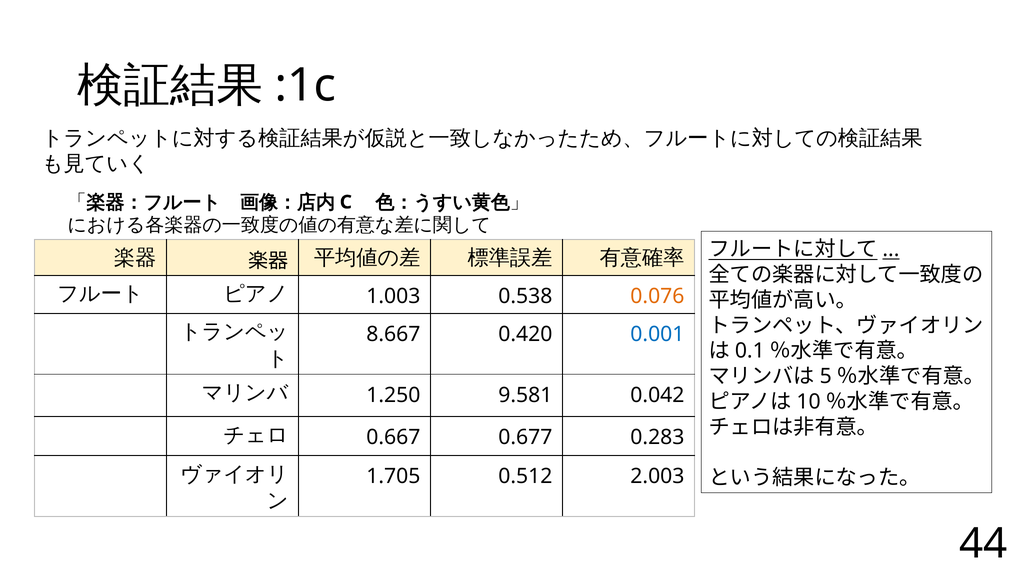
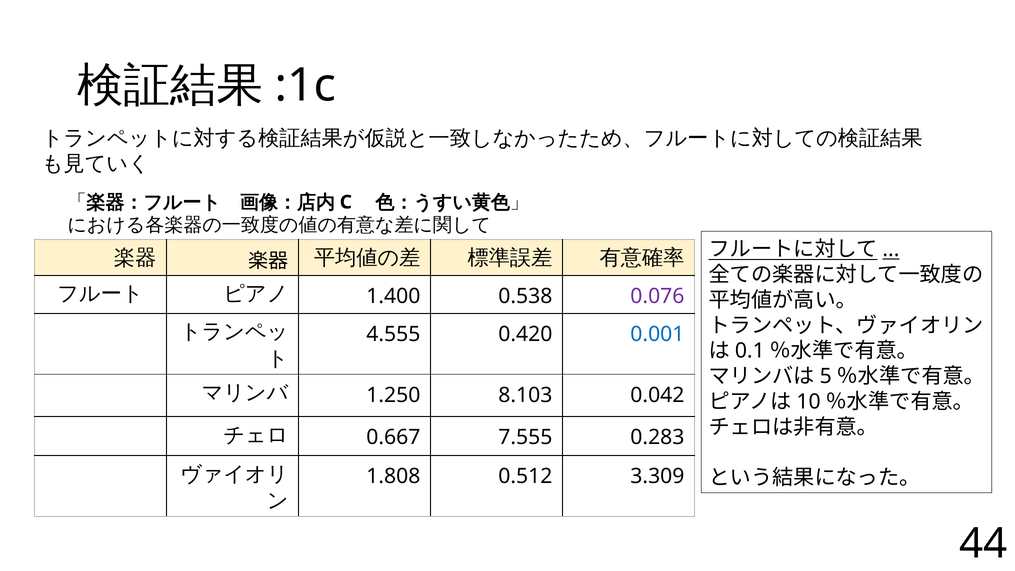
1.003: 1.003 -> 1.400
0.076 colour: orange -> purple
8.667: 8.667 -> 4.555
9.581: 9.581 -> 8.103
0.677: 0.677 -> 7.555
1.705: 1.705 -> 1.808
2.003: 2.003 -> 3.309
